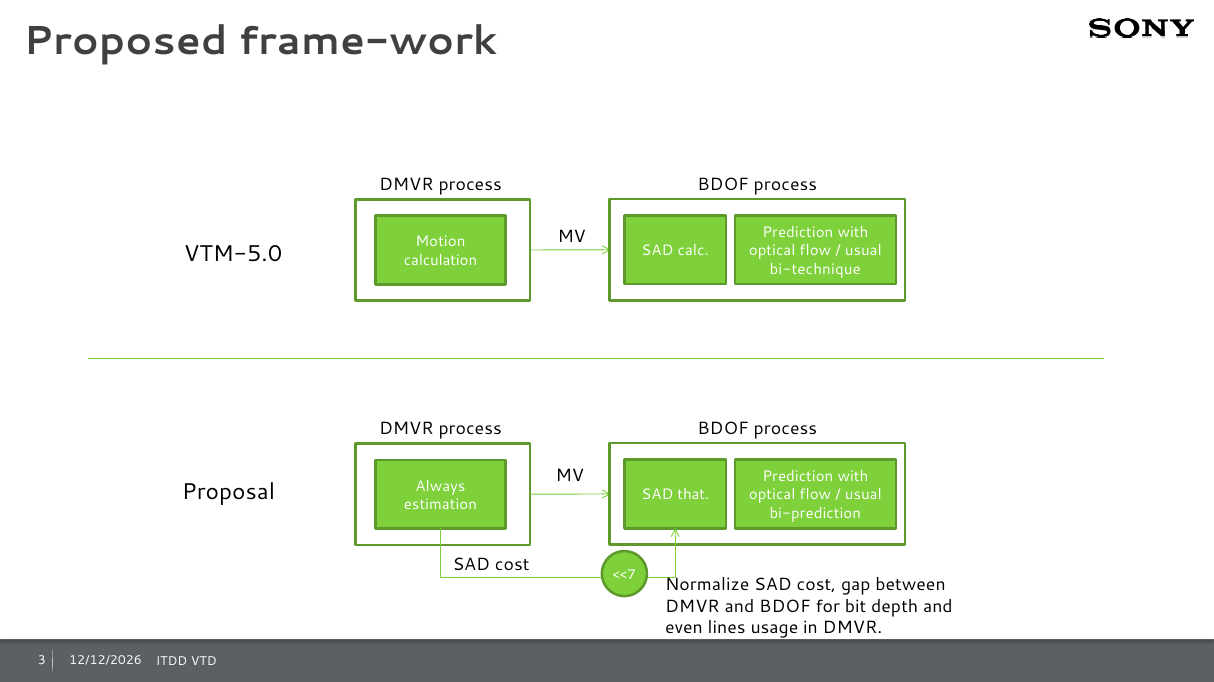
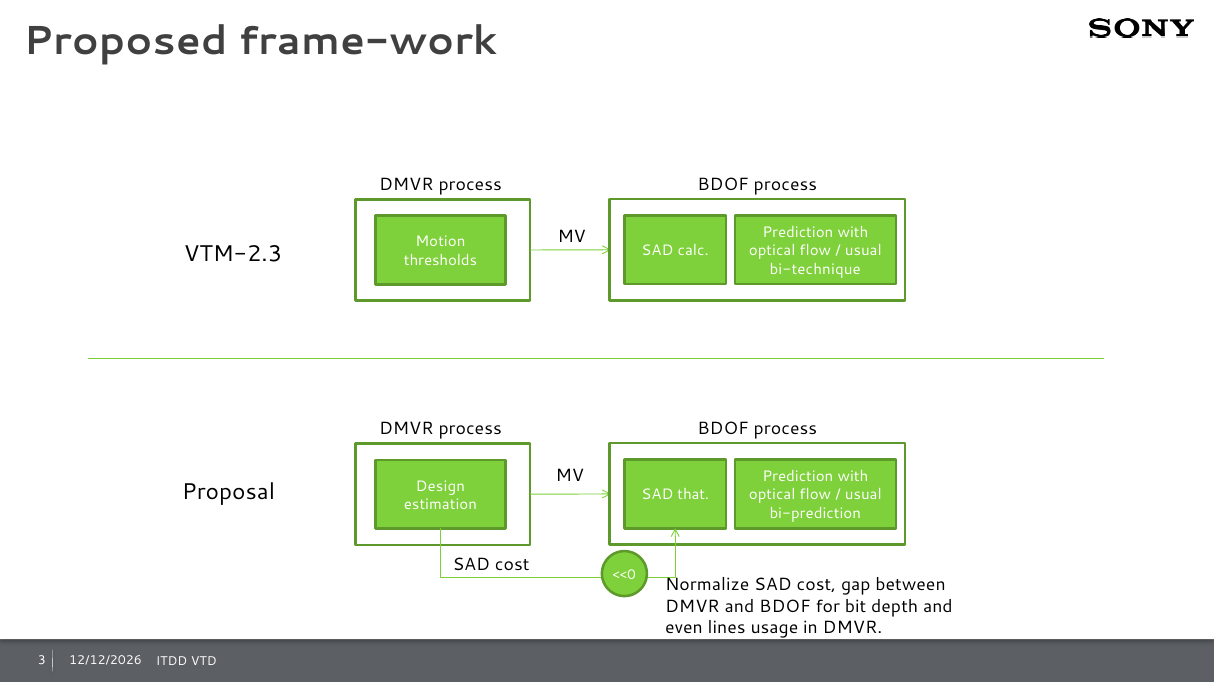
VTM-5.0: VTM-5.0 -> VTM-2.3
calculation: calculation -> thresholds
Always: Always -> Design
<<7: <<7 -> <<0
